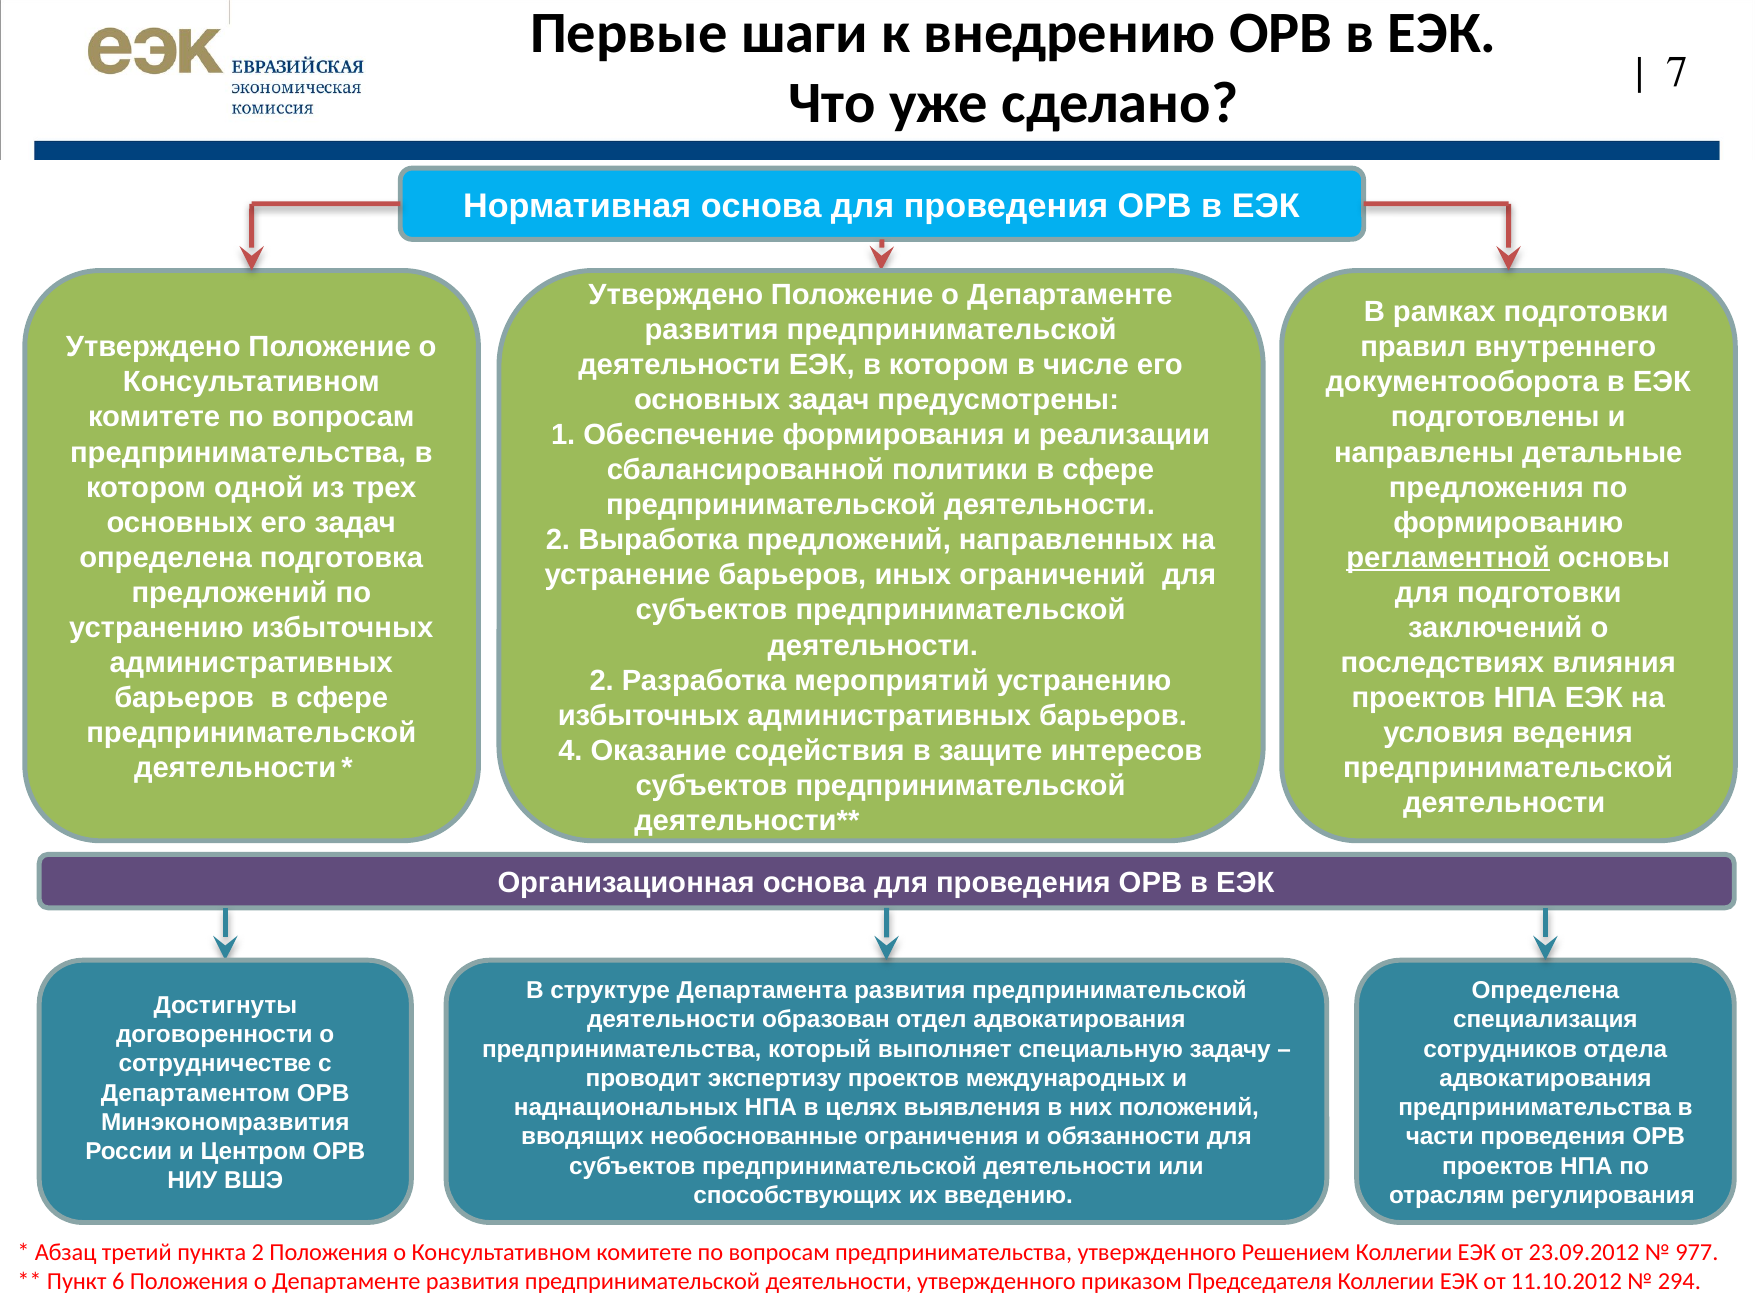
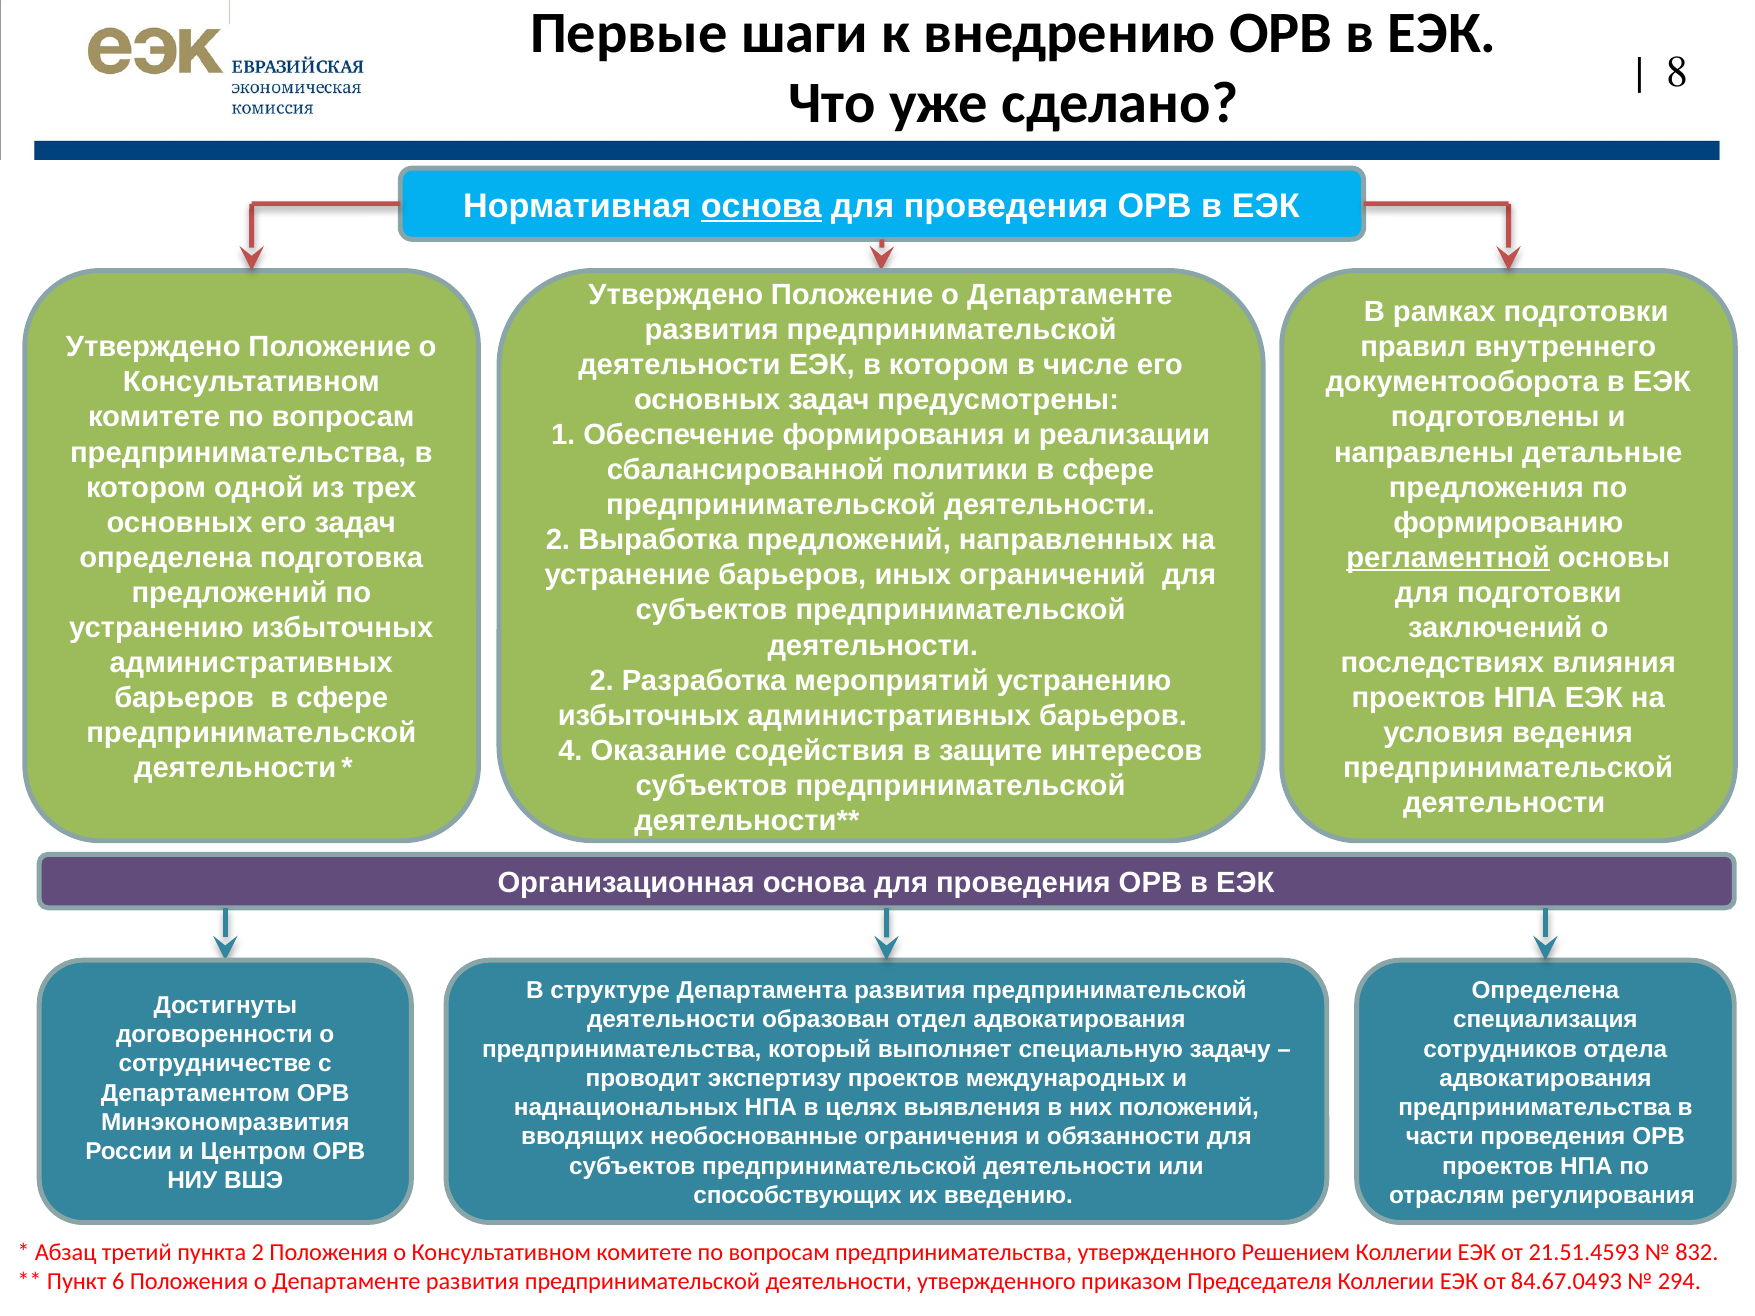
7: 7 -> 8
основа at (761, 206) underline: none -> present
23.09.2012: 23.09.2012 -> 21.51.4593
977: 977 -> 832
11.10.2012: 11.10.2012 -> 84.67.0493
